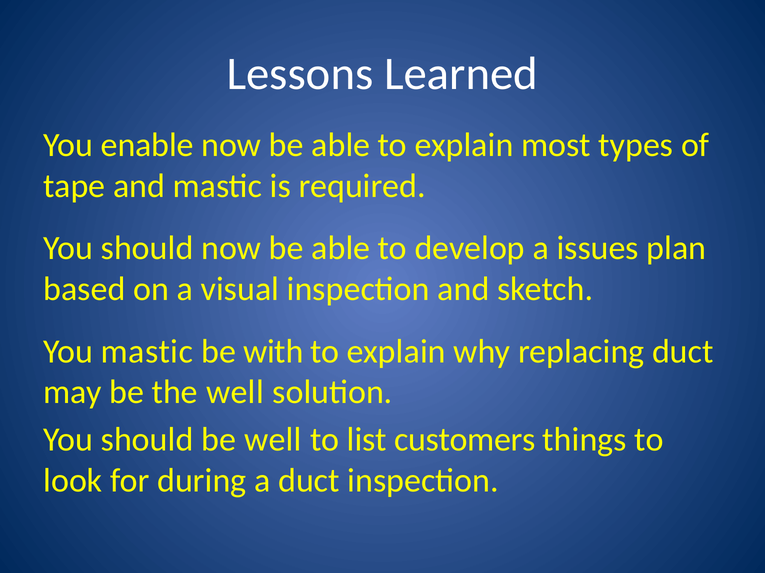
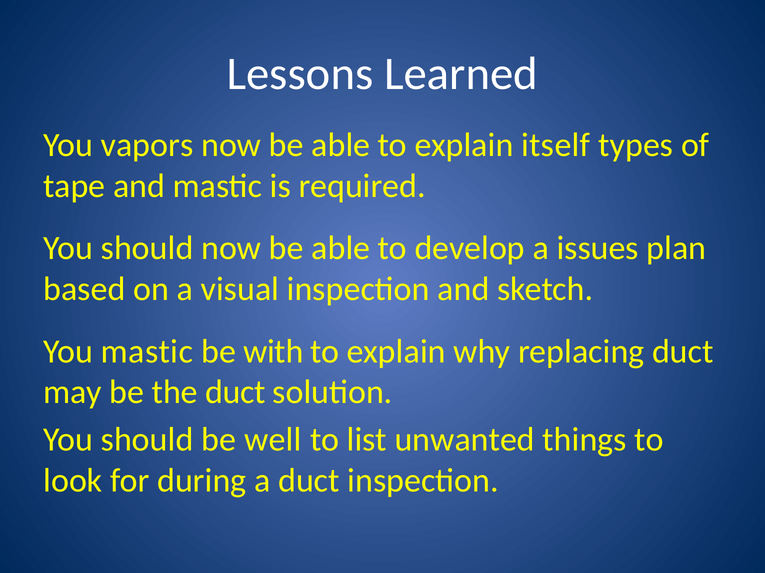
enable: enable -> vapors
most: most -> itself
the well: well -> duct
customers: customers -> unwanted
